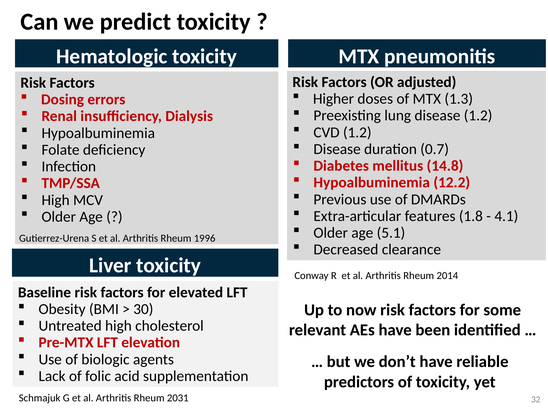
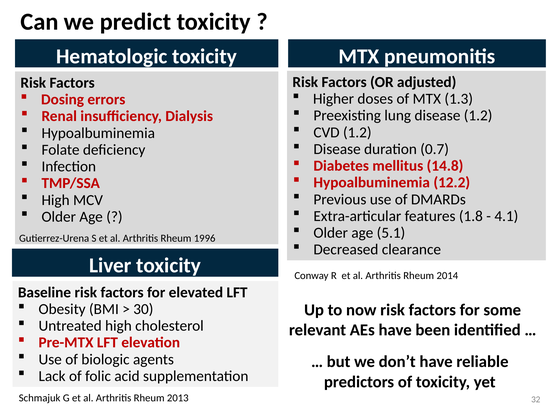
2031: 2031 -> 2013
